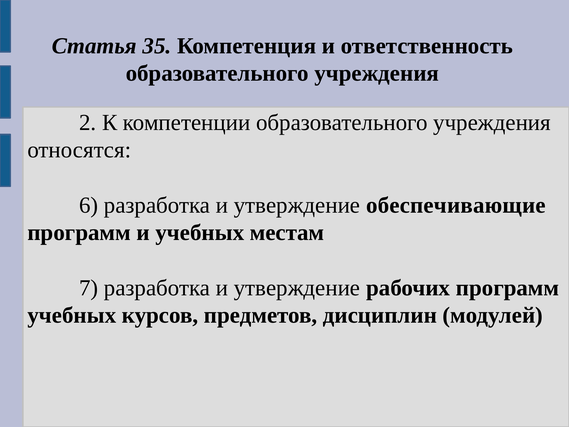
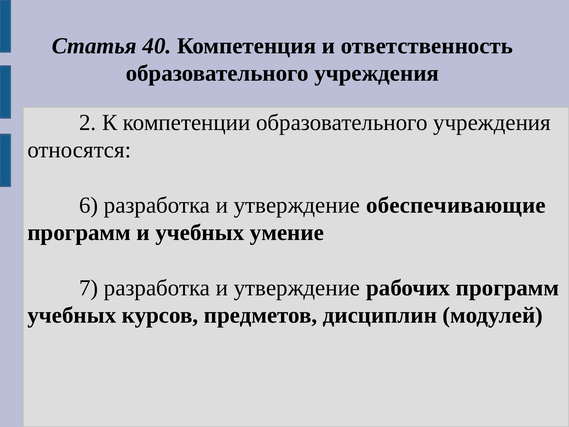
35: 35 -> 40
местам: местам -> умение
